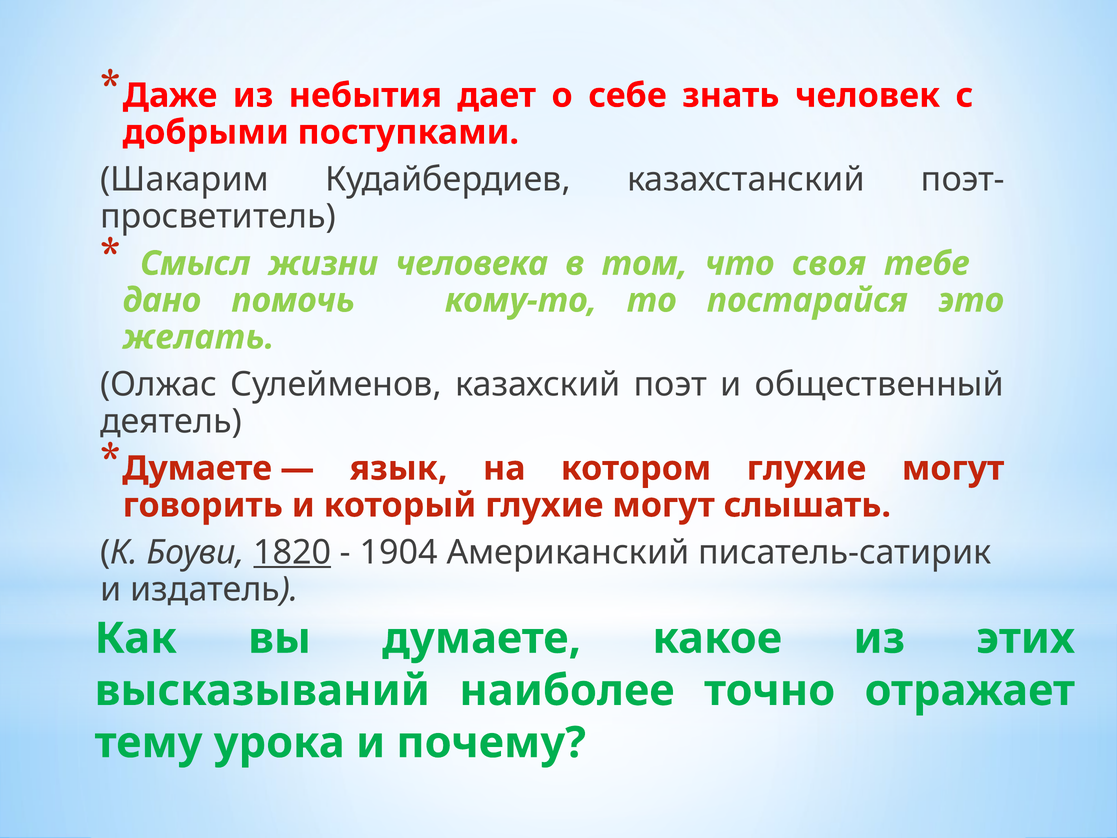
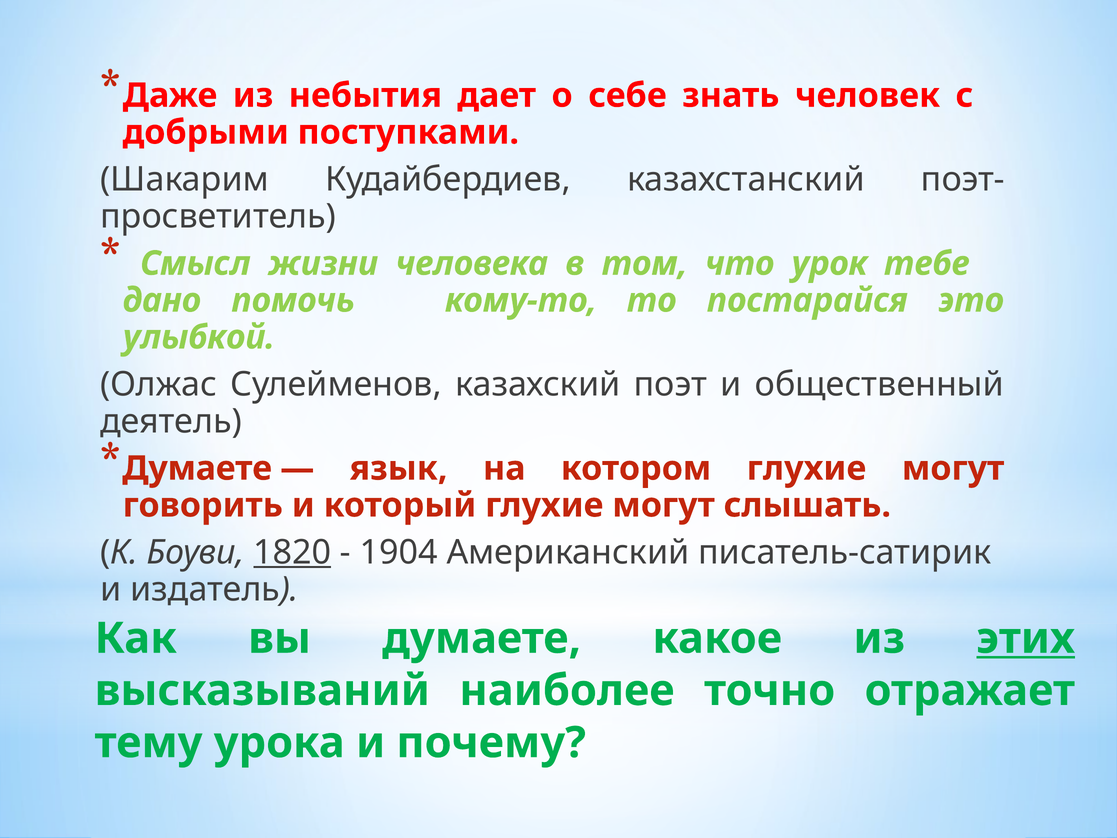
своя: своя -> урок
желать: желать -> улыбкой
этих underline: none -> present
